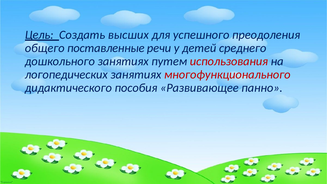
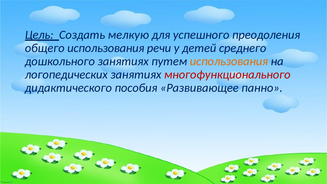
высших: высших -> мелкую
общего поставленные: поставленные -> использования
использования at (229, 61) colour: red -> orange
